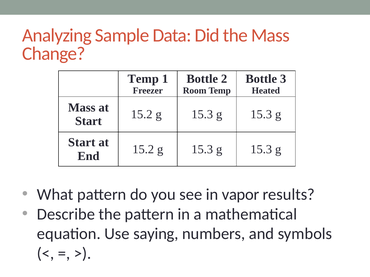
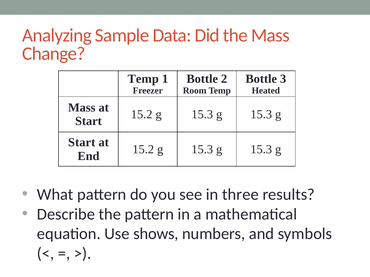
vapor: vapor -> three
saying: saying -> shows
